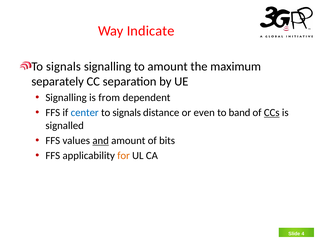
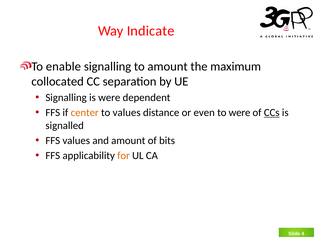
signals at (63, 66): signals -> enable
separately: separately -> collocated
is from: from -> were
center colour: blue -> orange
signals at (127, 112): signals -> values
to band: band -> were
and underline: present -> none
